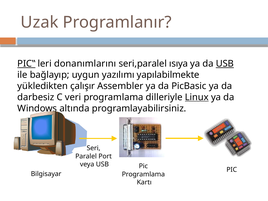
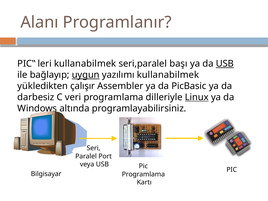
Uzak: Uzak -> Alanı
PIC‟ underline: present -> none
leri donanımlarını: donanımlarını -> kullanabilmek
ısıya: ısıya -> başı
uygun underline: none -> present
yazılımı yapılabilmekte: yapılabilmekte -> kullanabilmek
